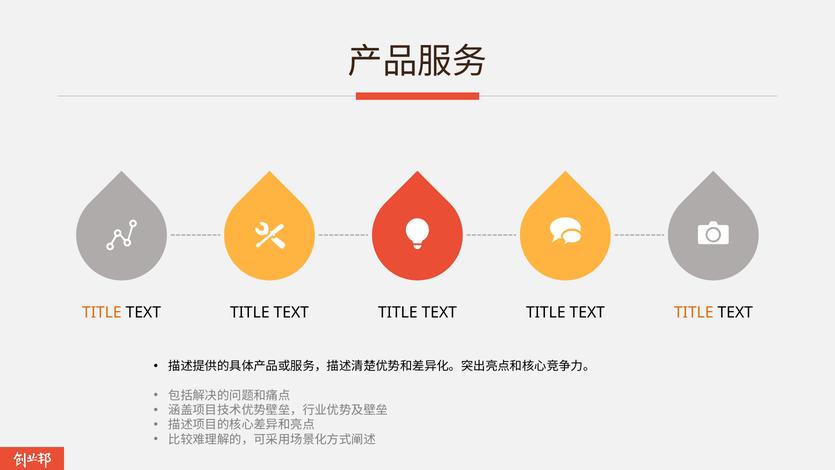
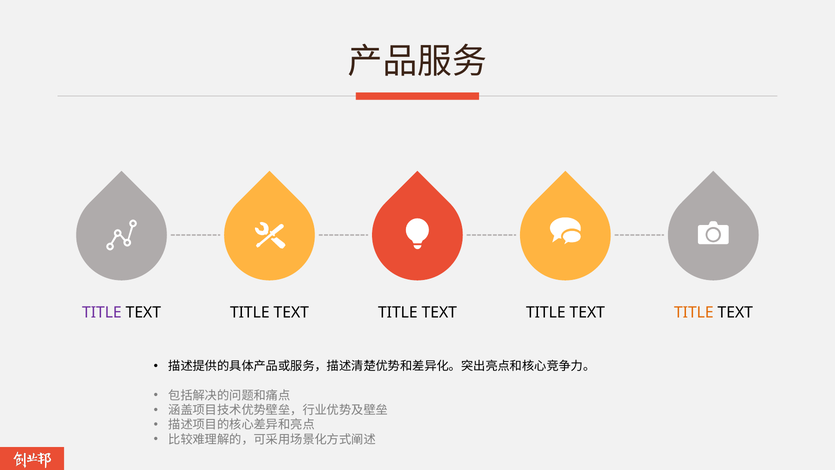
TITLE at (102, 313) colour: orange -> purple
